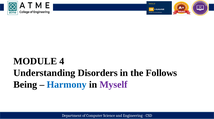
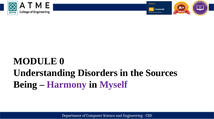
4: 4 -> 0
Follows: Follows -> Sources
Harmony colour: blue -> purple
